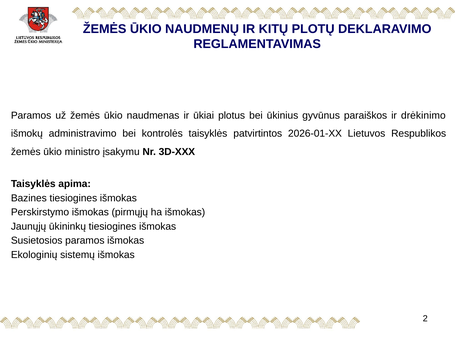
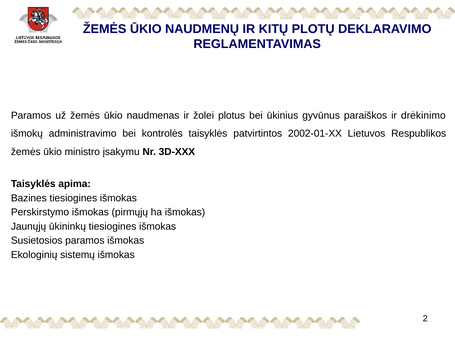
ūkiai: ūkiai -> žolei
2026-01-XX: 2026-01-XX -> 2002-01-XX
